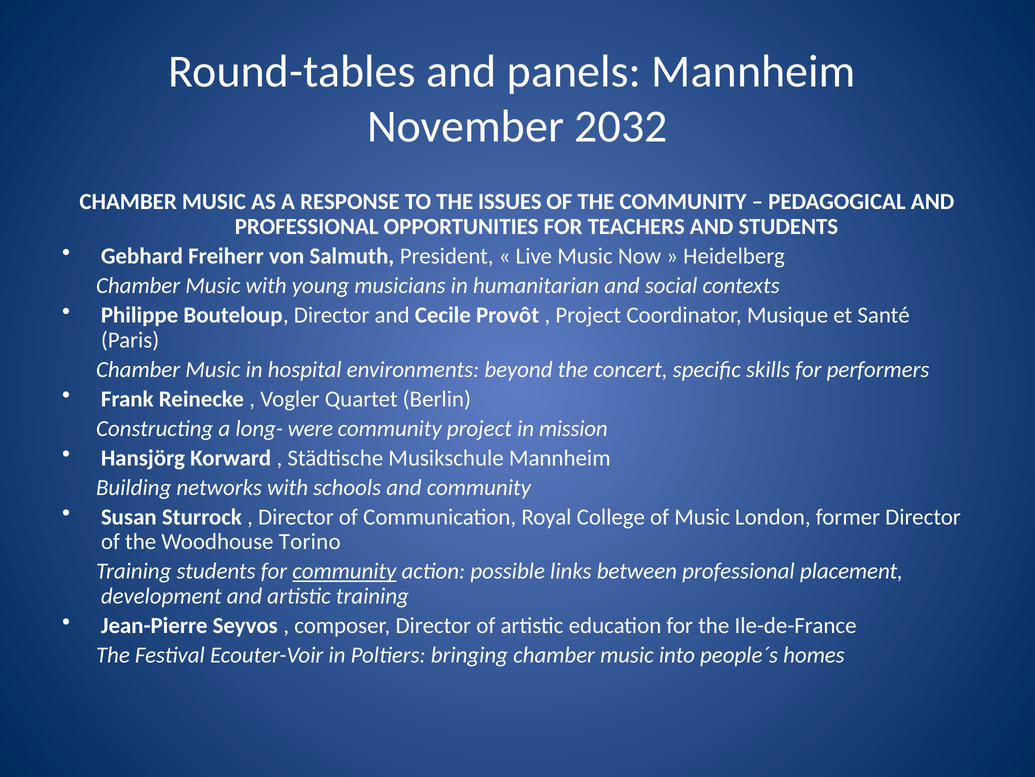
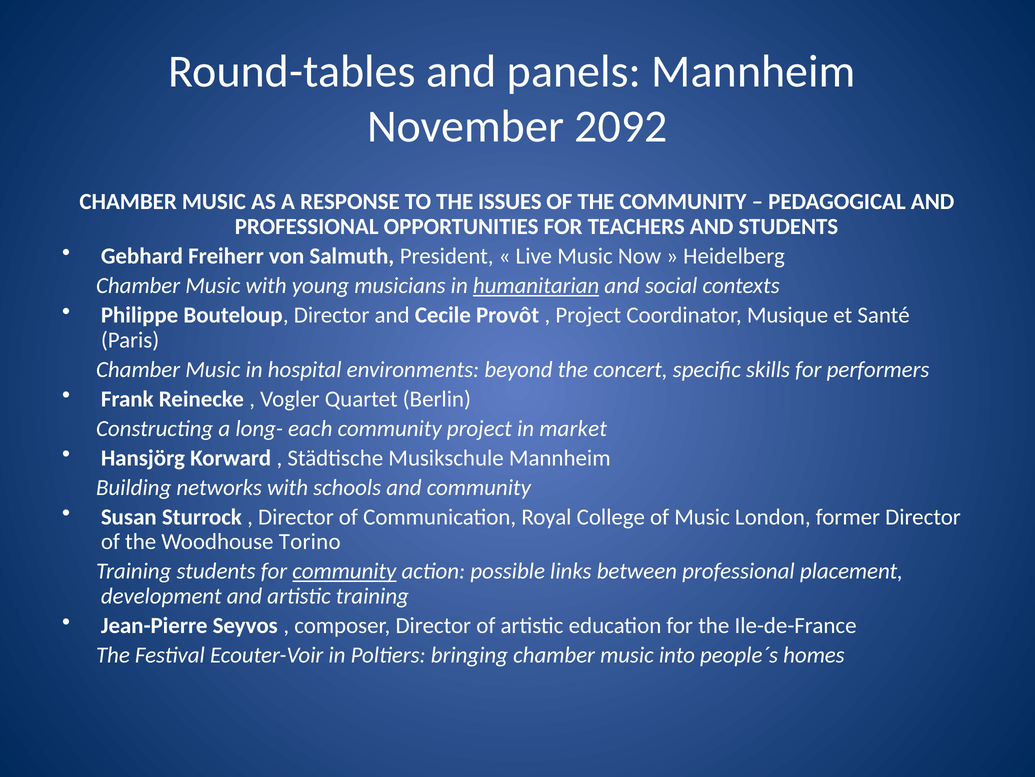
2032: 2032 -> 2092
humanitarian underline: none -> present
were: were -> each
mission: mission -> market
